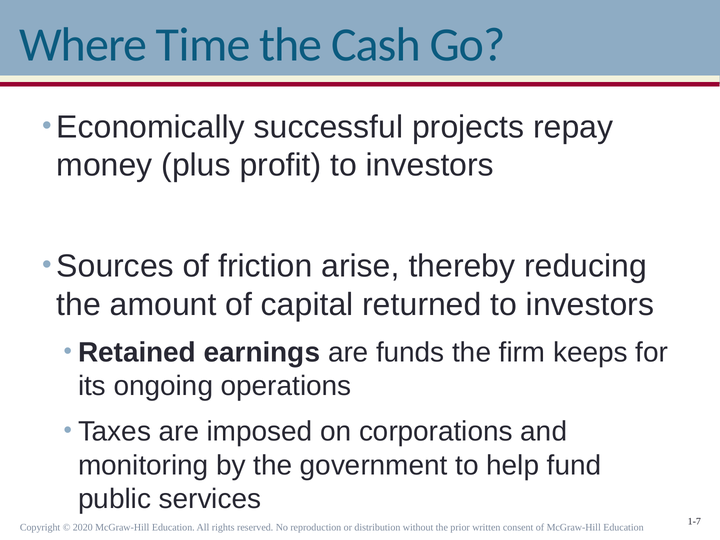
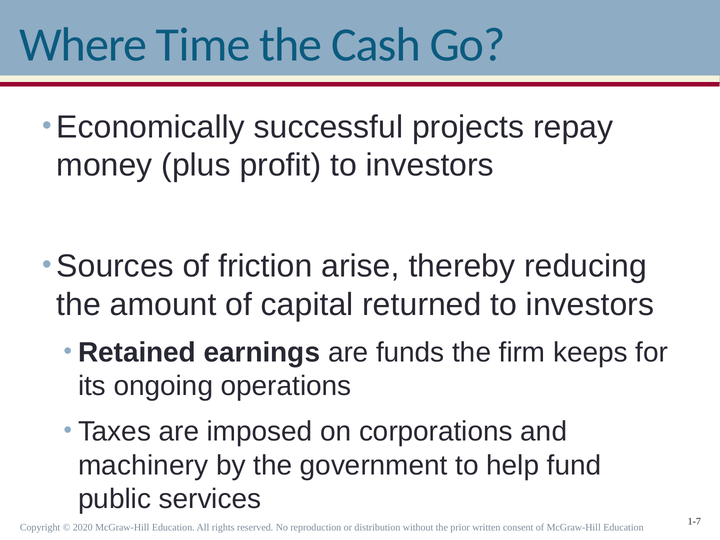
monitoring: monitoring -> machinery
